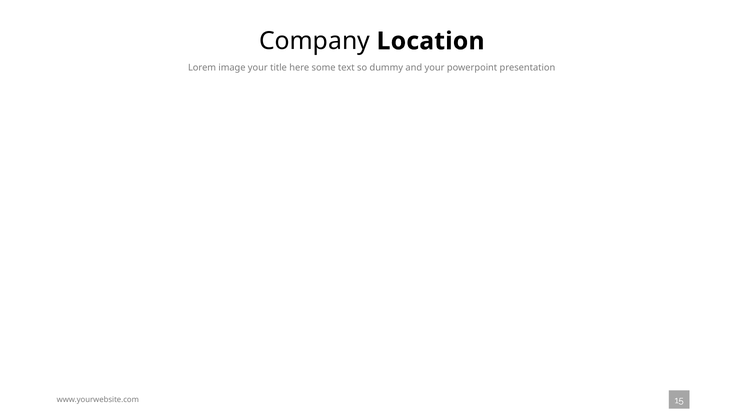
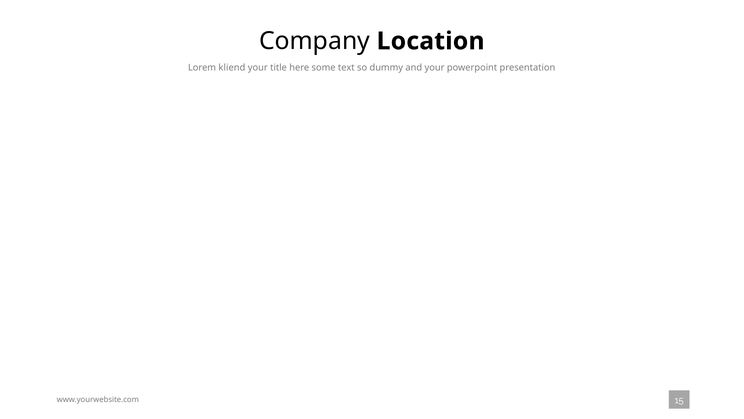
image: image -> kliend
